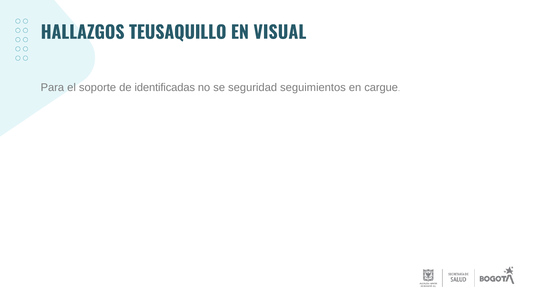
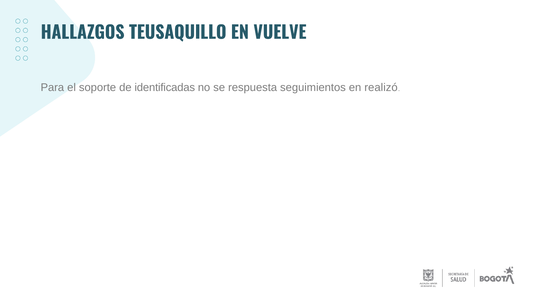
VISUAL: VISUAL -> VUELVE
seguridad: seguridad -> respuesta
cargue: cargue -> realizó
